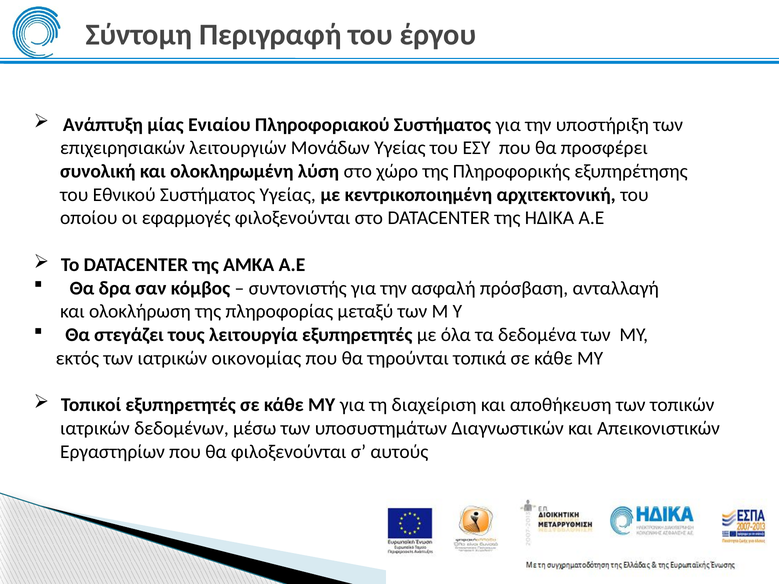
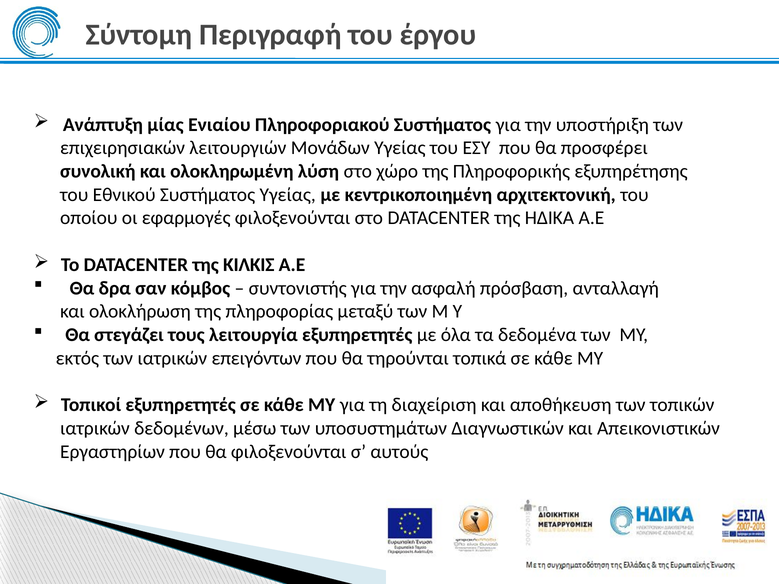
ΑΜΚΑ: ΑΜΚΑ -> ΚΙΛΚΙΣ
οικονομίας: οικονομίας -> επειγόντων
